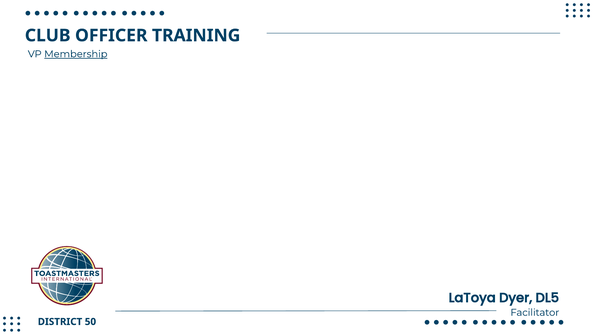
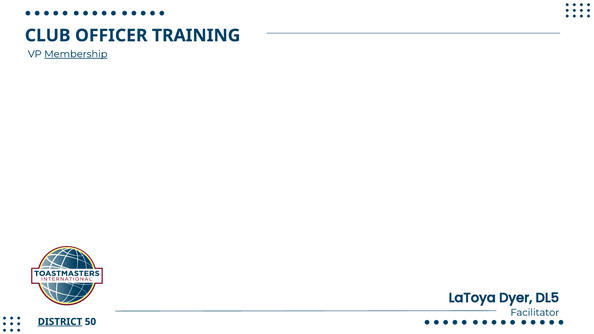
DISTRICT underline: none -> present
